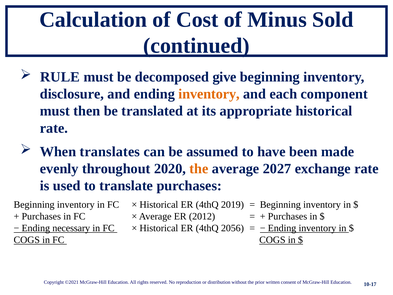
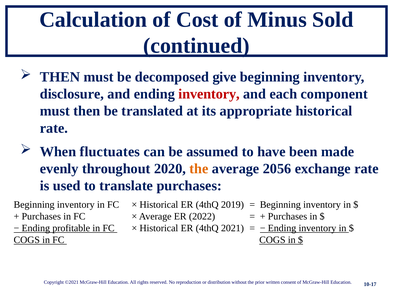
RULE at (60, 77): RULE -> THEN
inventory at (209, 94) colour: orange -> red
translates: translates -> fluctuates
2027: 2027 -> 2056
2012: 2012 -> 2022
necessary: necessary -> profitable
2056: 2056 -> 2021
